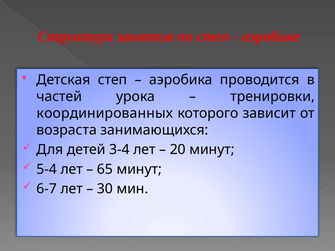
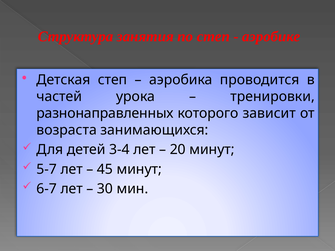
координированных: координированных -> разнонаправленных
5-4: 5-4 -> 5-7
65: 65 -> 45
